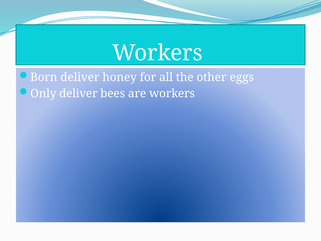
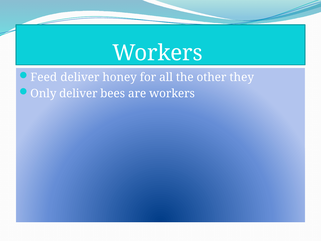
Born: Born -> Feed
eggs: eggs -> they
